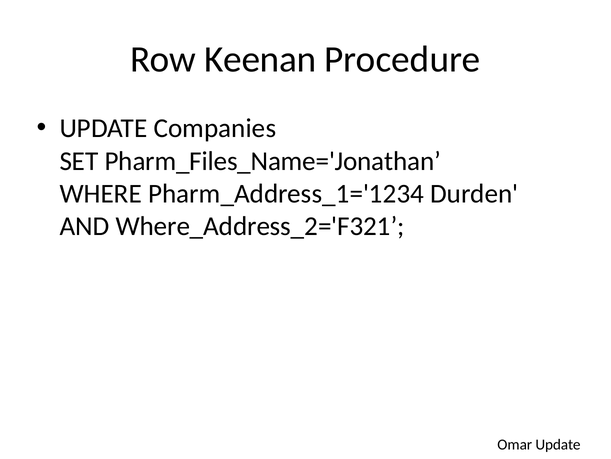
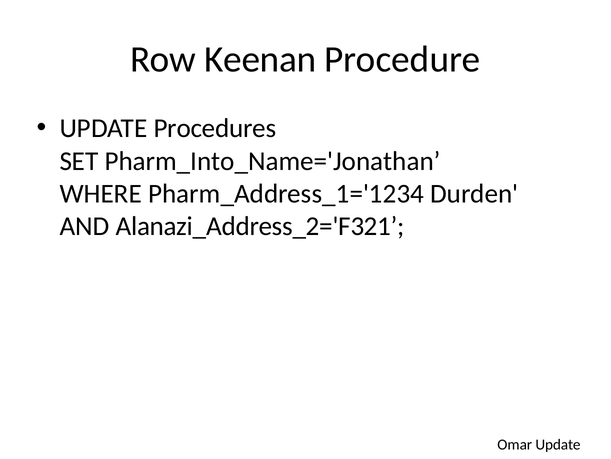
Companies: Companies -> Procedures
Pharm_Files_Name='Jonathan: Pharm_Files_Name='Jonathan -> Pharm_Into_Name='Jonathan
Where_Address_2='F321: Where_Address_2='F321 -> Alanazi_Address_2='F321
